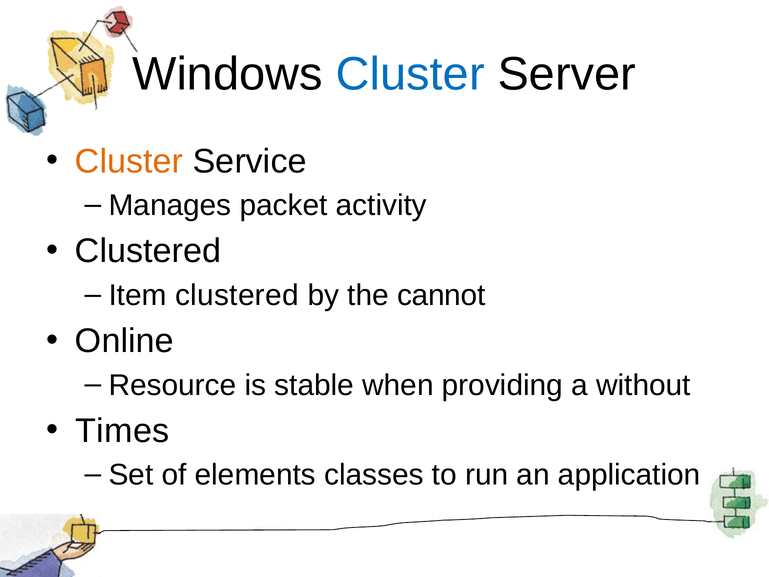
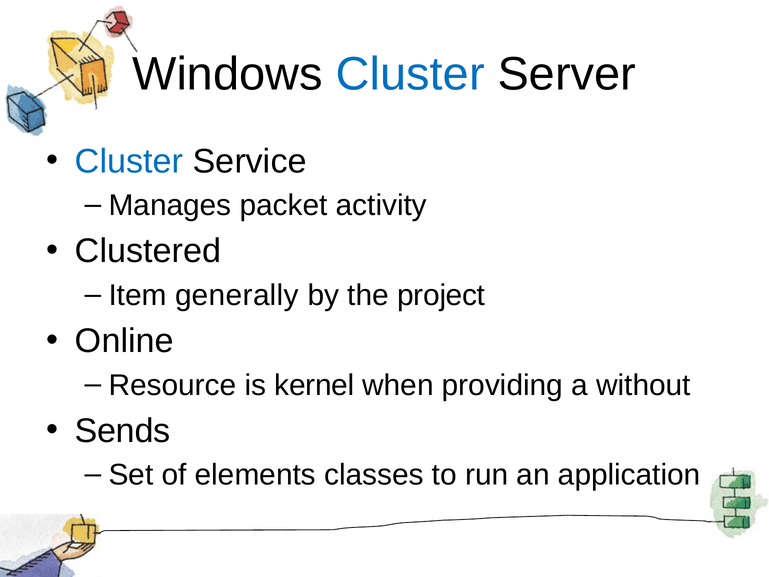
Cluster at (129, 161) colour: orange -> blue
Item clustered: clustered -> generally
cannot: cannot -> project
stable: stable -> kernel
Times: Times -> Sends
